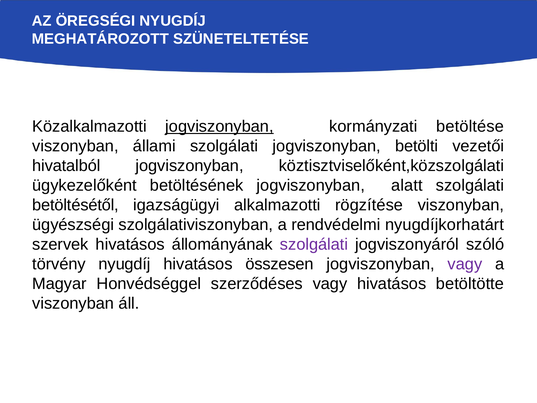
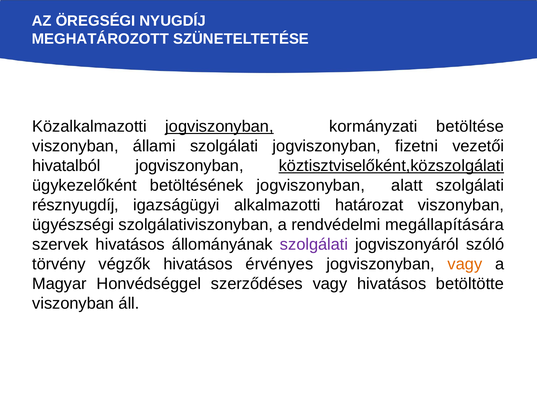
betölti: betölti -> fizetni
köztisztviselőként,közszolgálati underline: none -> present
betöltésétől: betöltésétől -> résznyugdíj
rögzítése: rögzítése -> határozat
nyugdíjkorhatárt: nyugdíjkorhatárt -> megállapítására
törvény nyugdíj: nyugdíj -> végzők
összesen: összesen -> érvényes
vagy at (465, 264) colour: purple -> orange
